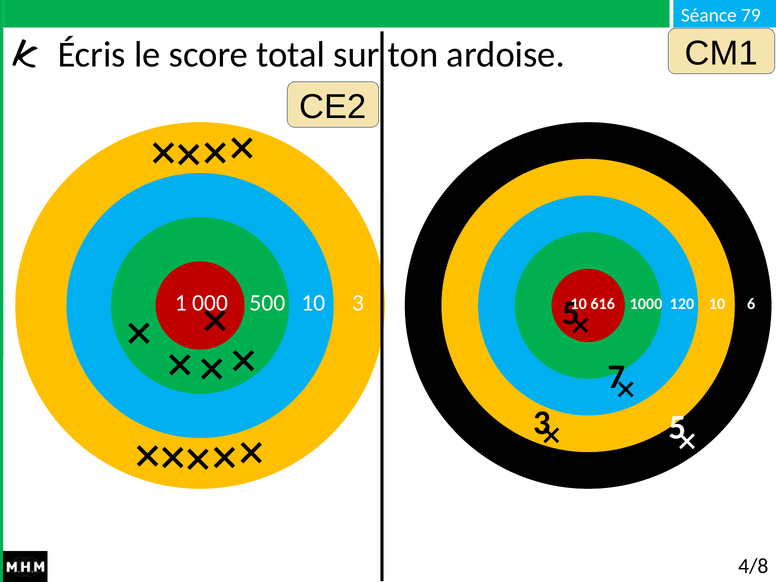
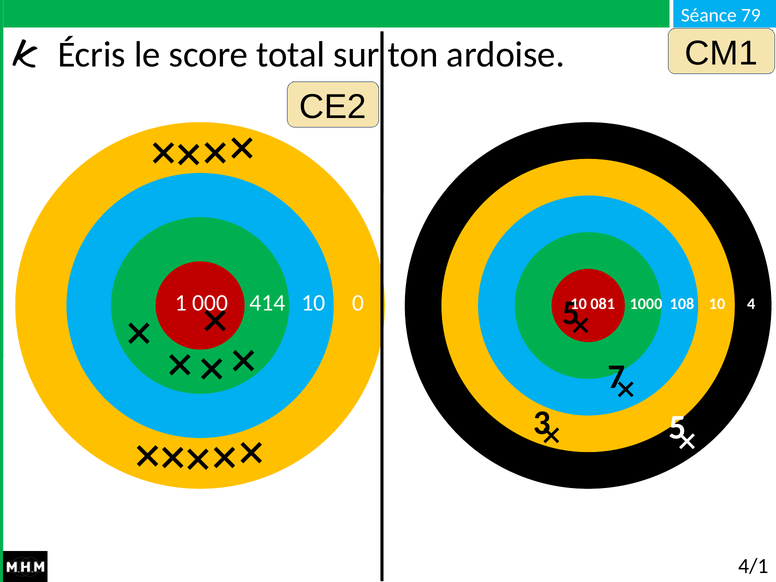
500: 500 -> 414
10 3: 3 -> 0
616: 616 -> 081
120: 120 -> 108
6: 6 -> 4
4/8: 4/8 -> 4/1
